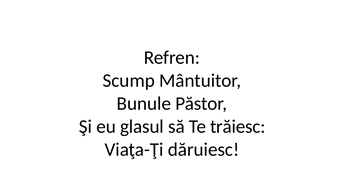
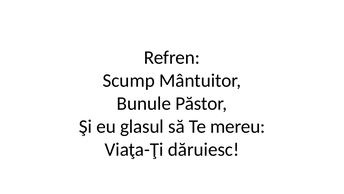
trăiesc: trăiesc -> mereu
